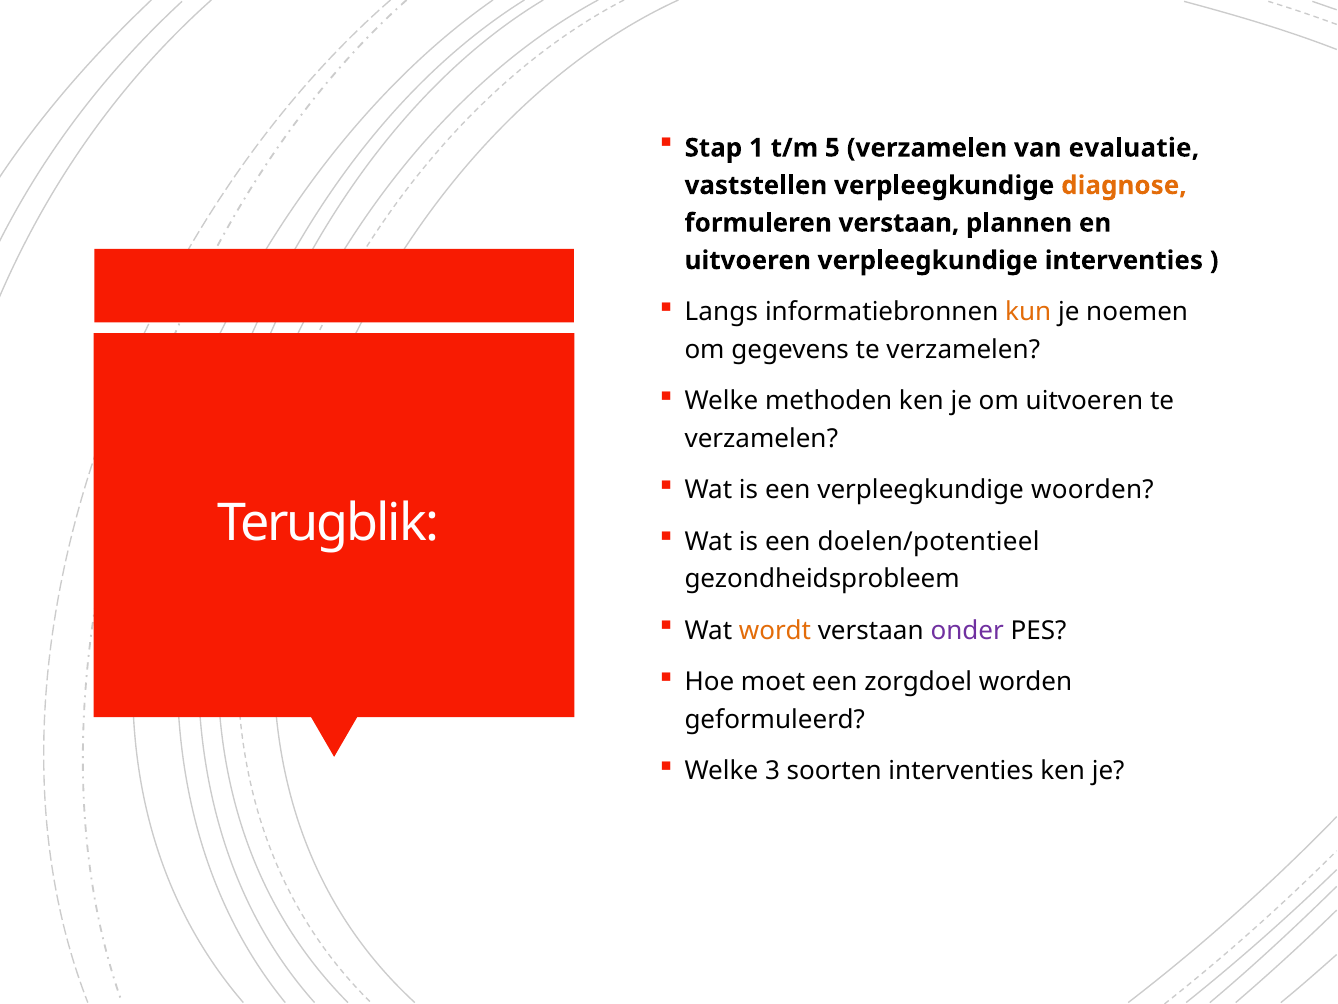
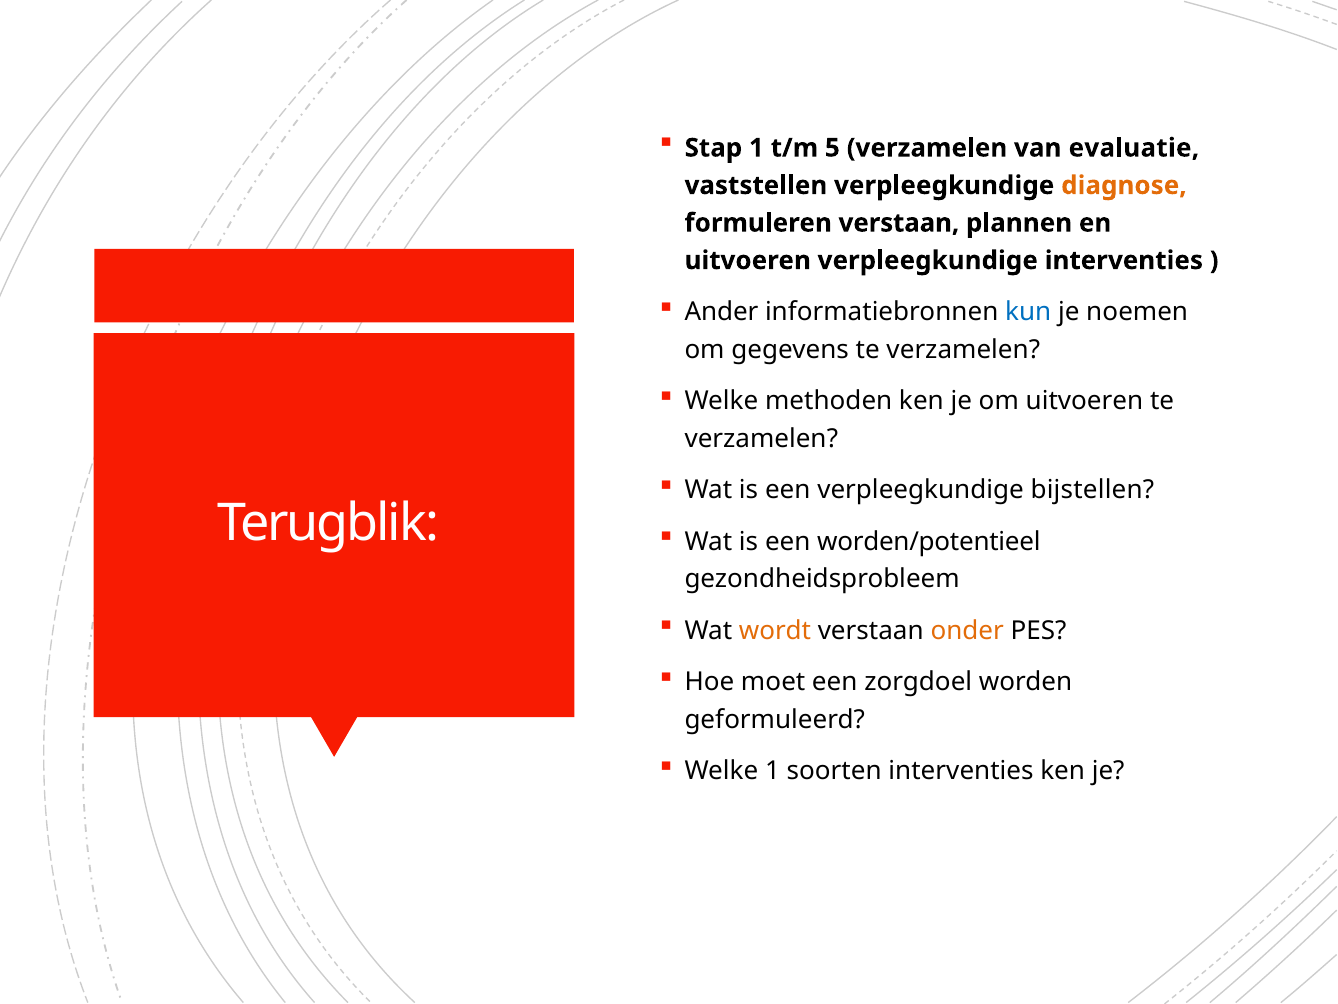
Langs: Langs -> Ander
kun colour: orange -> blue
woorden: woorden -> bijstellen
doelen/potentieel: doelen/potentieel -> worden/potentieel
onder colour: purple -> orange
Welke 3: 3 -> 1
